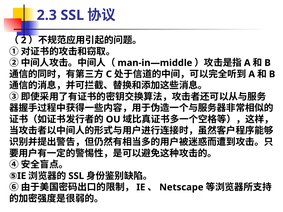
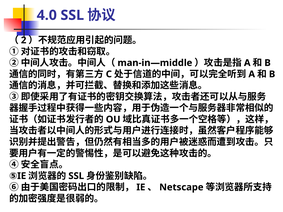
2.3: 2.3 -> 4.0
